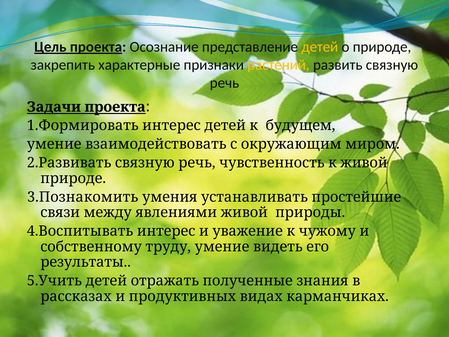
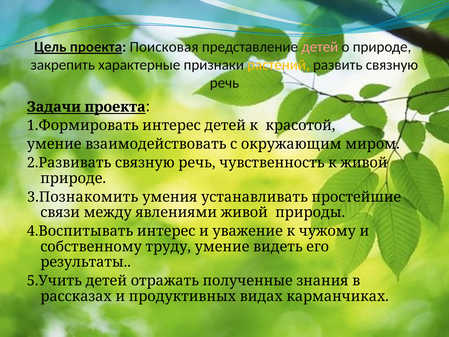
Осознание: Осознание -> Поисковая
детей at (320, 47) colour: yellow -> pink
будущем: будущем -> красотой
